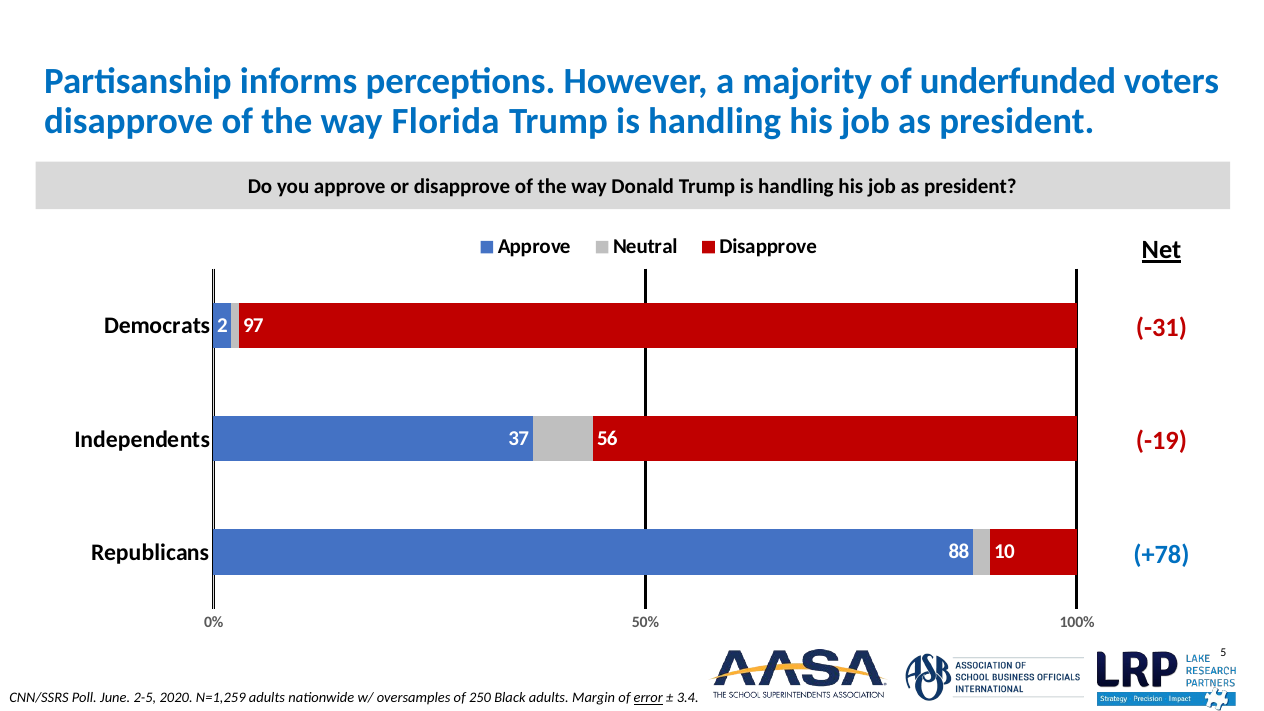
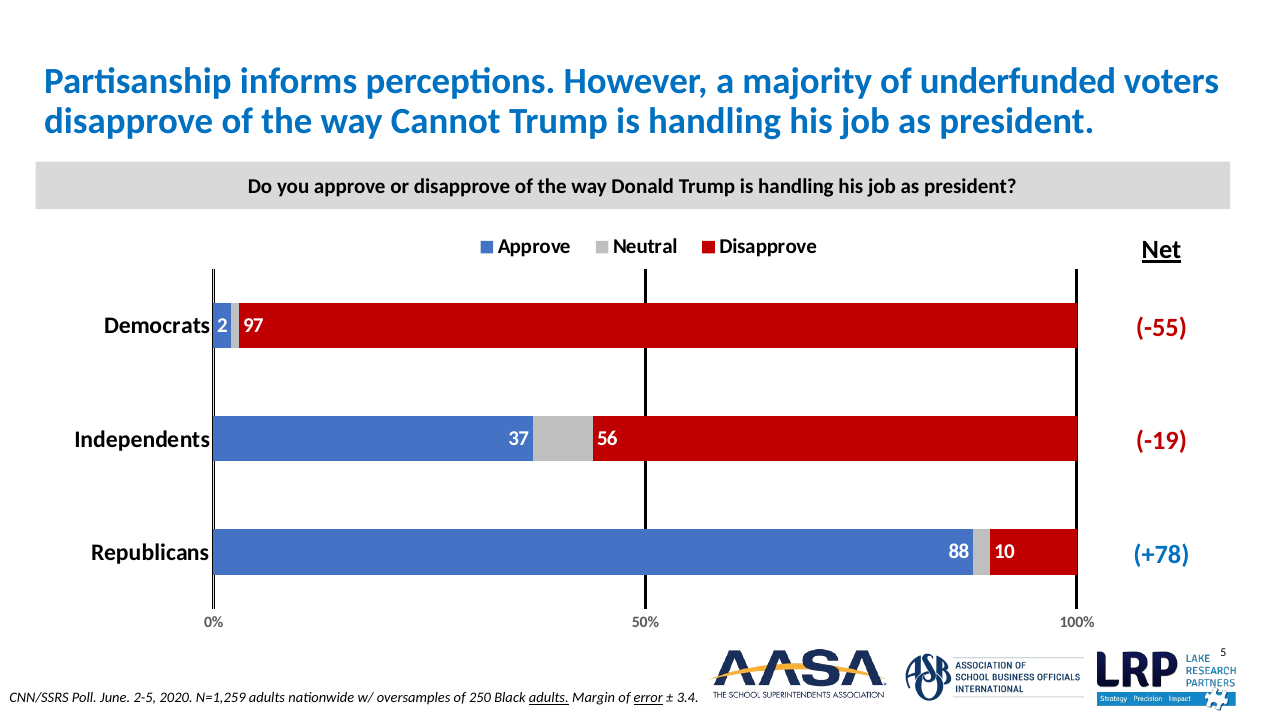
Florida: Florida -> Cannot
-31: -31 -> -55
adults at (549, 698) underline: none -> present
